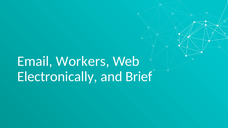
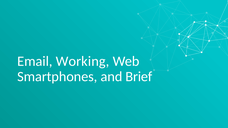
Workers: Workers -> Working
Electronically: Electronically -> Smartphones
